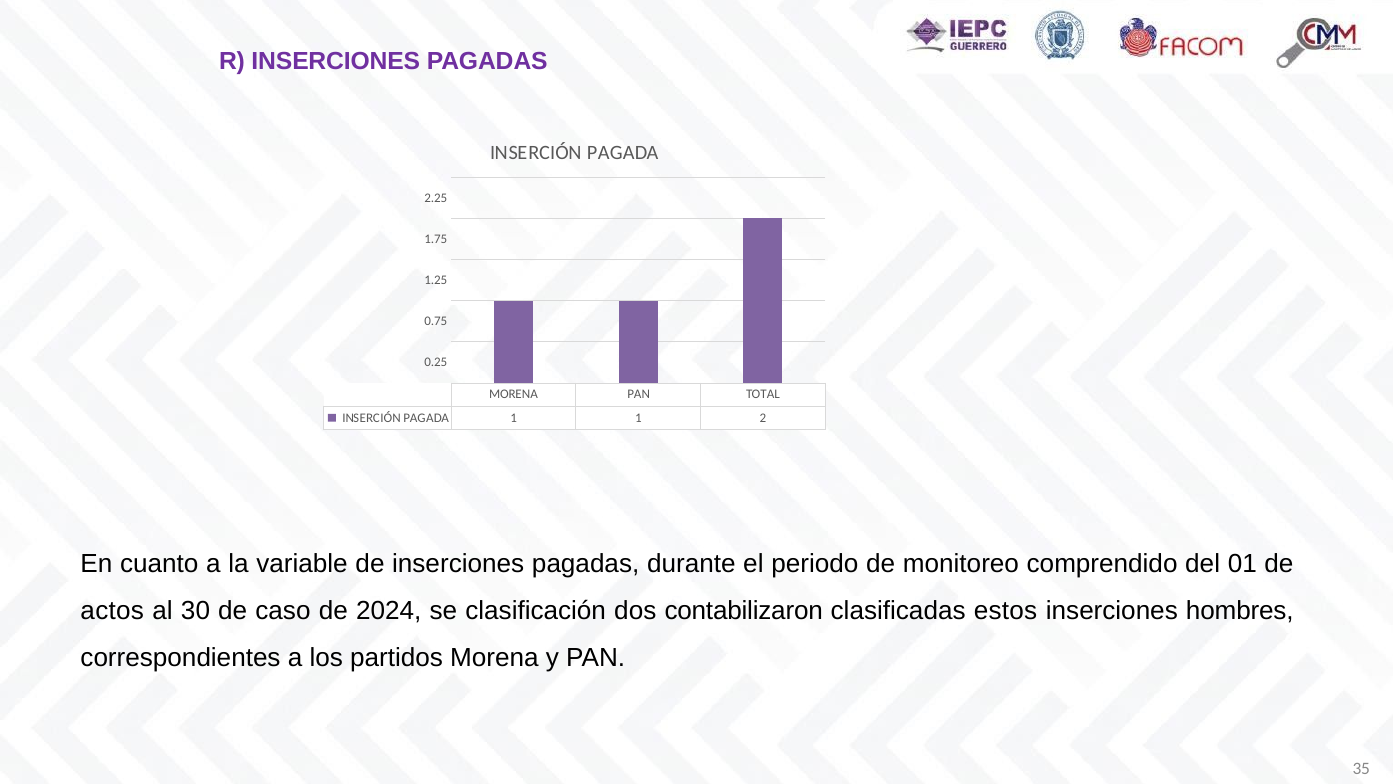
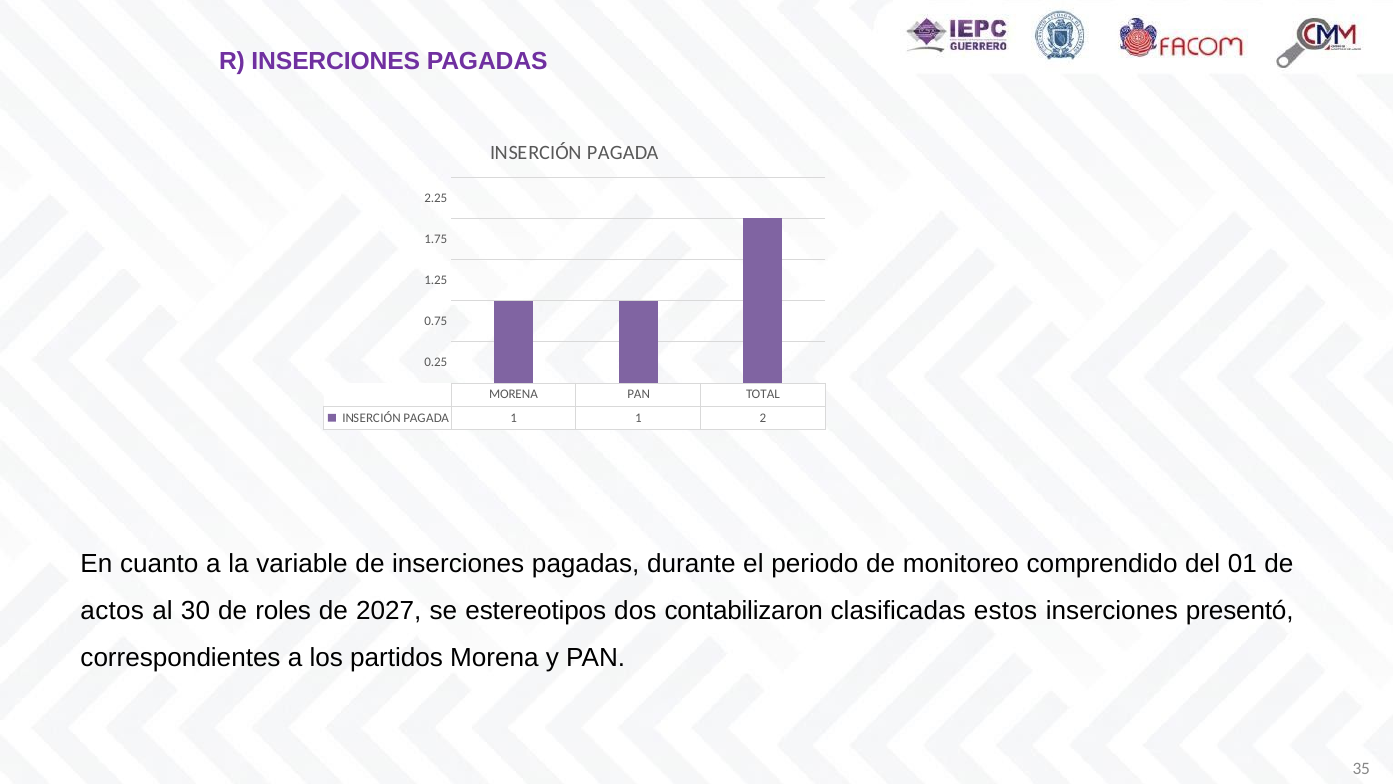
caso: caso -> roles
2024: 2024 -> 2027
clasificación: clasificación -> estereotipos
hombres: hombres -> presentó
